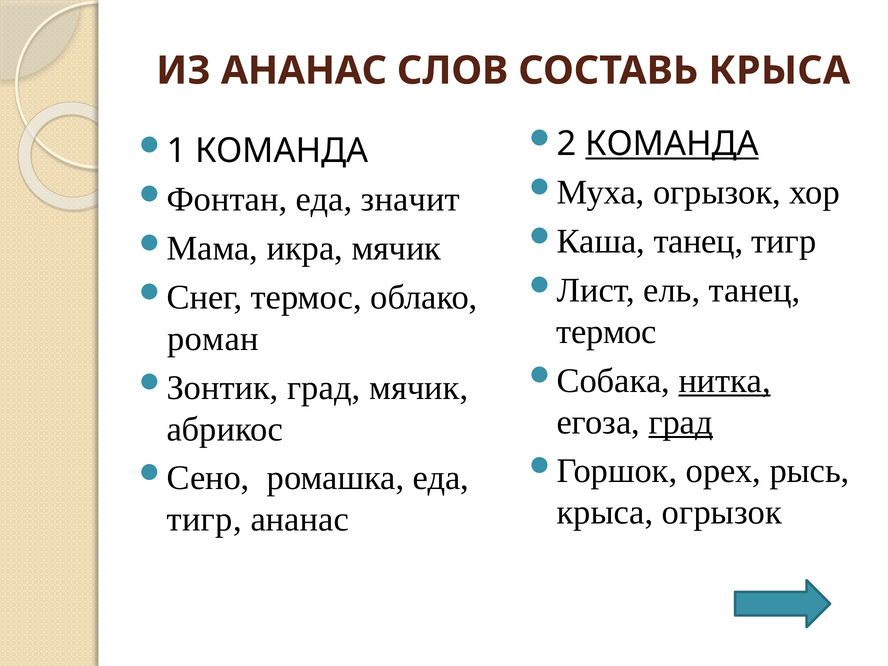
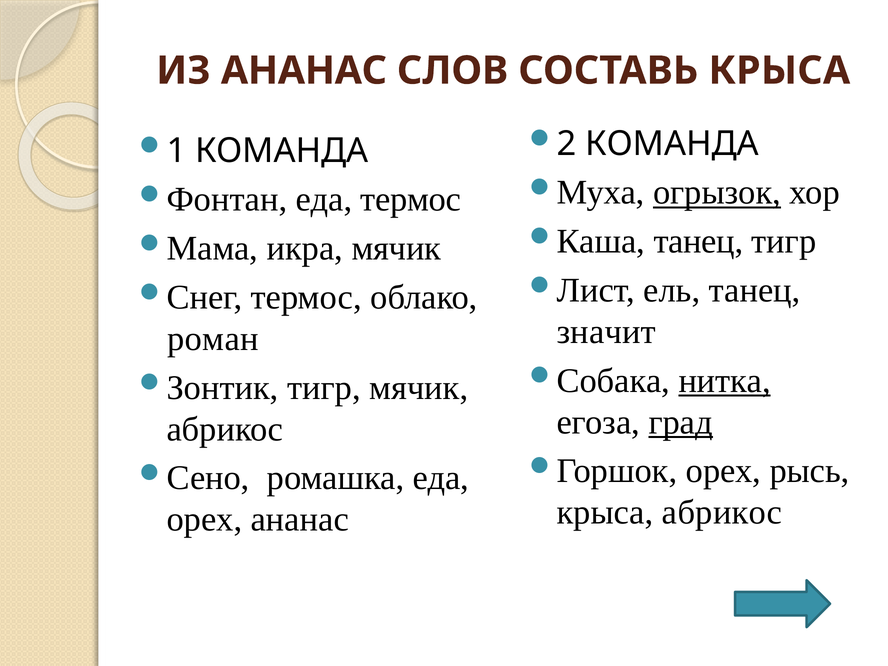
КОМАНДА at (672, 144) underline: present -> none
огрызок at (717, 193) underline: none -> present
еда значит: значит -> термос
термос at (607, 332): термос -> значит
град at (324, 388): град -> тигр
крыса огрызок: огрызок -> абрикос
тигр at (204, 519): тигр -> орех
